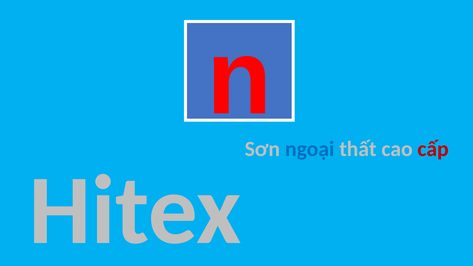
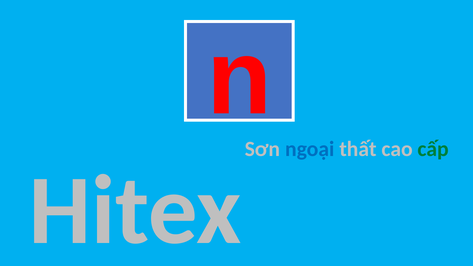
cấp colour: red -> green
